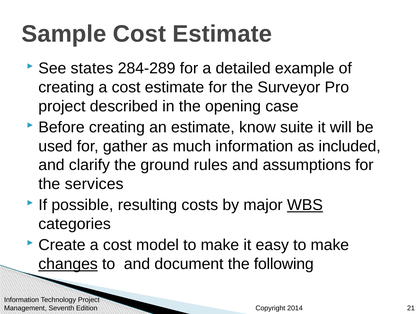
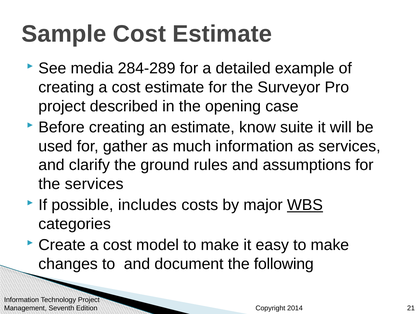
states: states -> media
as included: included -> services
resulting: resulting -> includes
changes underline: present -> none
